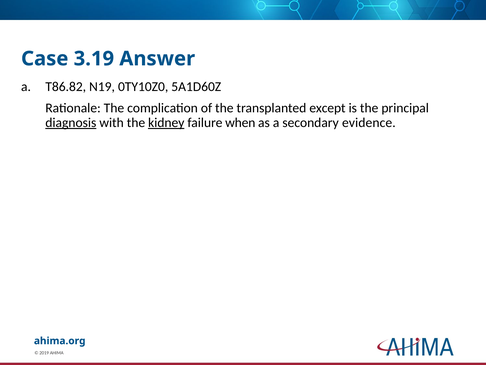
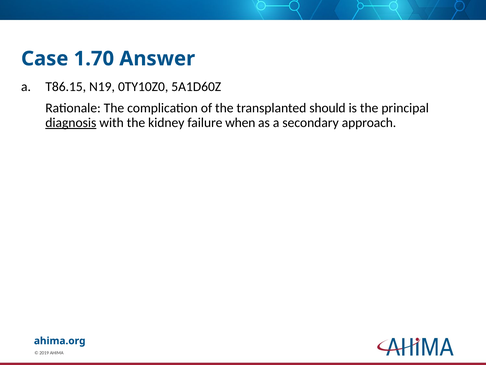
3.19: 3.19 -> 1.70
T86.82: T86.82 -> T86.15
except: except -> should
kidney underline: present -> none
evidence: evidence -> approach
